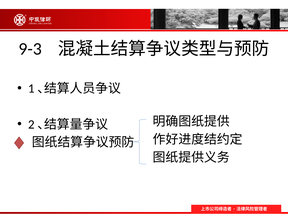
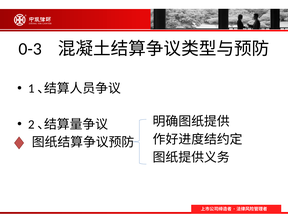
9-3: 9-3 -> 0-3
